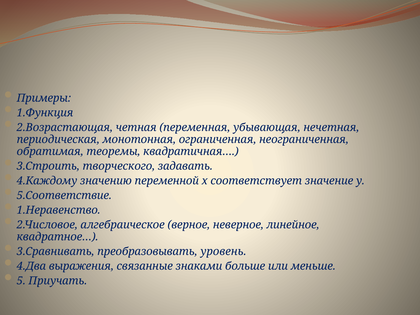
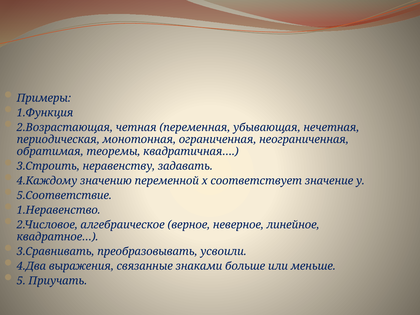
творческого: творческого -> неравенству
уровень: уровень -> усвоили
